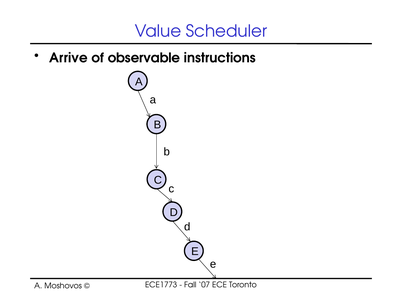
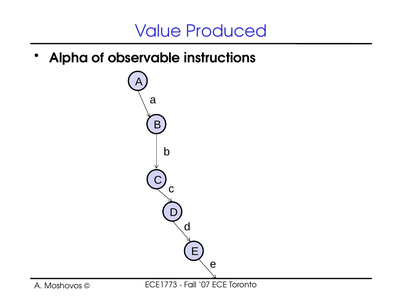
Scheduler: Scheduler -> Produced
Arrive: Arrive -> Alpha
